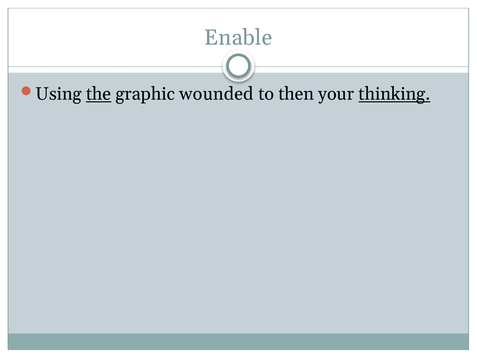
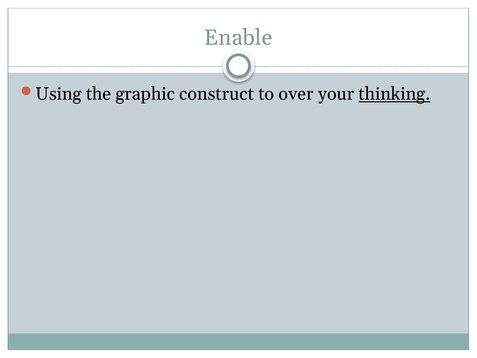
the underline: present -> none
wounded: wounded -> construct
then: then -> over
